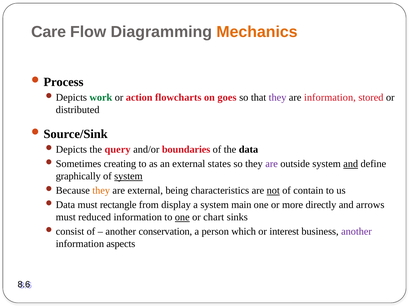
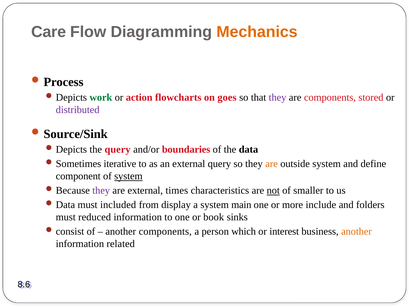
are information: information -> components
distributed colour: black -> purple
creating: creating -> iterative
external states: states -> query
are at (272, 164) colour: purple -> orange
and at (351, 164) underline: present -> none
graphically: graphically -> component
they at (101, 190) colour: orange -> purple
being: being -> times
contain: contain -> smaller
rectangle: rectangle -> included
directly: directly -> include
arrows: arrows -> folders
one at (182, 217) underline: present -> none
chart: chart -> book
another conservation: conservation -> components
another at (356, 231) colour: purple -> orange
aspects: aspects -> related
